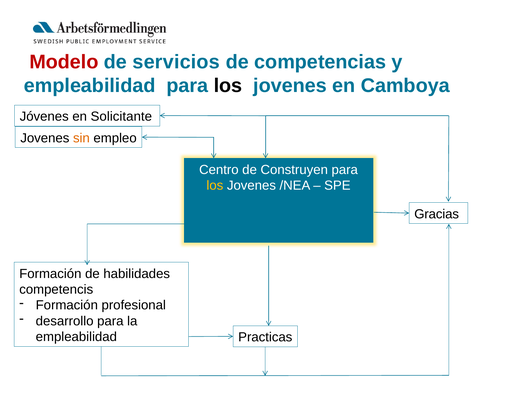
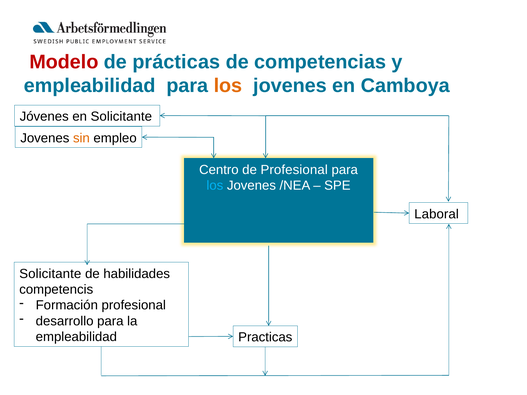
servicios: servicios -> prácticas
los at (228, 86) colour: black -> orange
de Construyen: Construyen -> Profesional
los at (215, 186) colour: yellow -> light blue
Gracias: Gracias -> Laboral
Formación at (50, 274): Formación -> Solicitante
